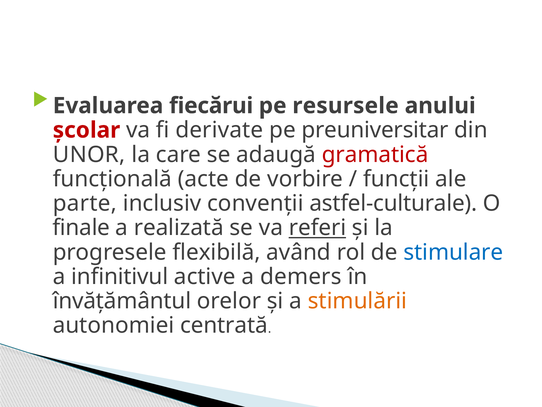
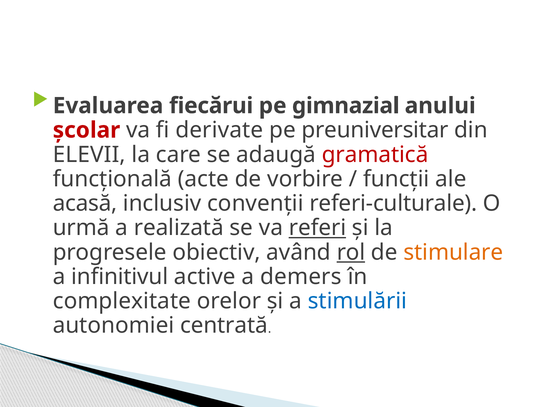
resursele: resursele -> gimnazial
UNOR: UNOR -> ELEVII
parte: parte -> acasă
astfel-culturale: astfel-culturale -> referi-culturale
finale: finale -> urmă
flexibilă: flexibilă -> obiectiv
rol underline: none -> present
stimulare colour: blue -> orange
învățământul: învățământul -> complexitate
stimulării colour: orange -> blue
